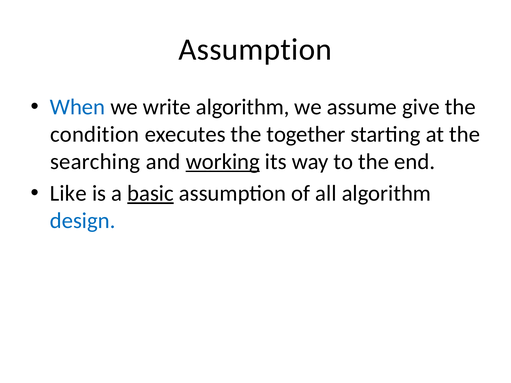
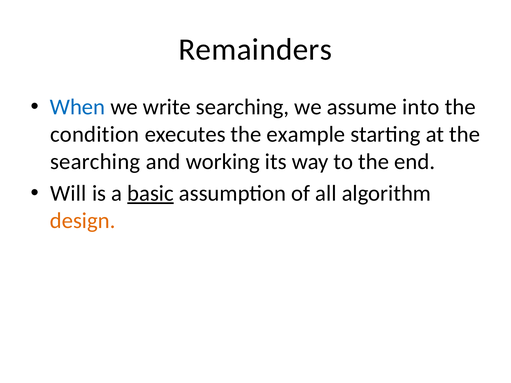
Assumption at (255, 49): Assumption -> Remainders
write algorithm: algorithm -> searching
give: give -> into
together: together -> example
working underline: present -> none
Like: Like -> Will
design colour: blue -> orange
